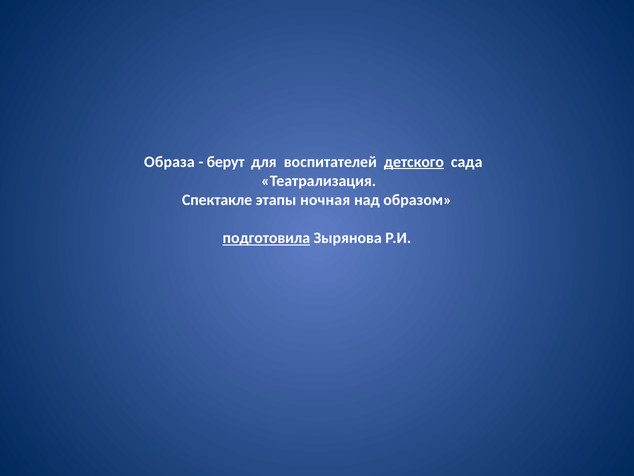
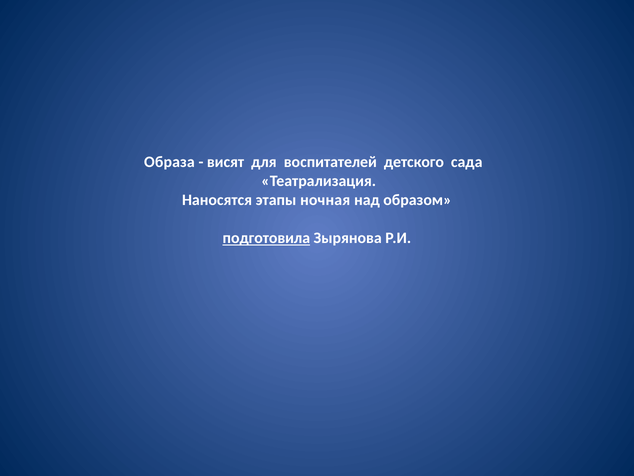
берут: берут -> висят
детского underline: present -> none
Спектакле: Спектакле -> Наносятся
